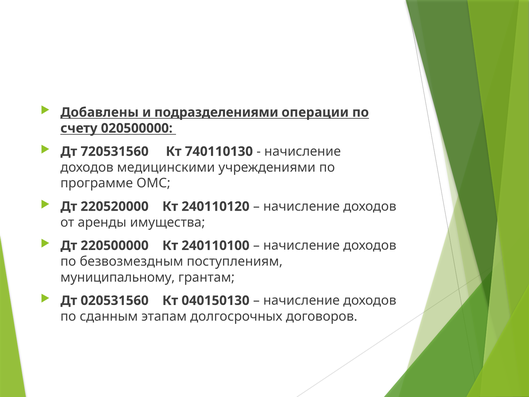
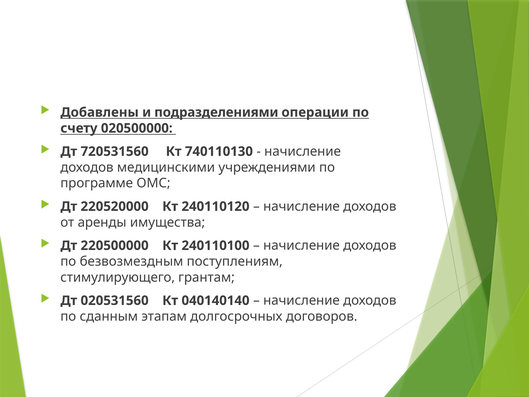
муниципальному: муниципальному -> стимулирующего
040150130: 040150130 -> 040140140
